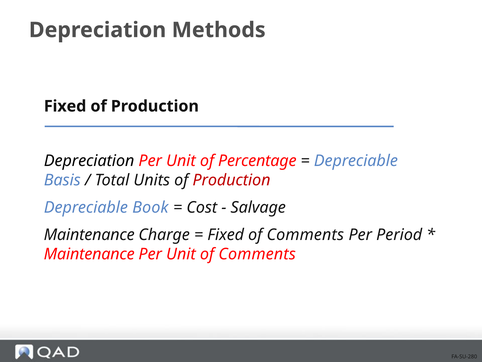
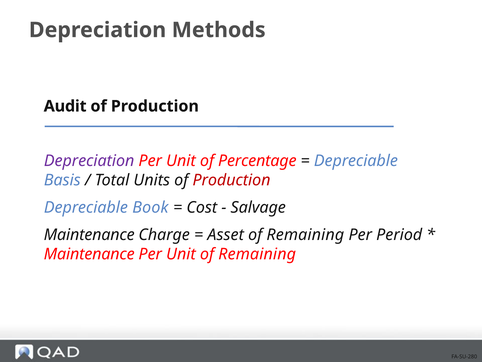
Fixed at (65, 106): Fixed -> Audit
Depreciation at (89, 161) colour: black -> purple
Fixed at (226, 235): Fixed -> Asset
Comments at (305, 235): Comments -> Remaining
Unit of Comments: Comments -> Remaining
